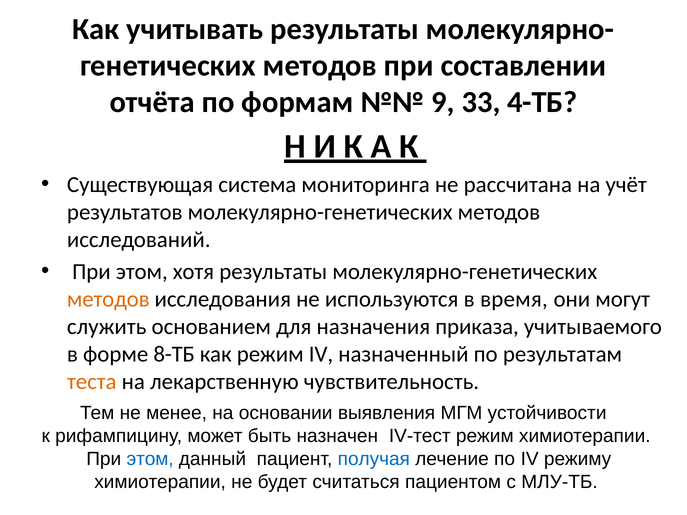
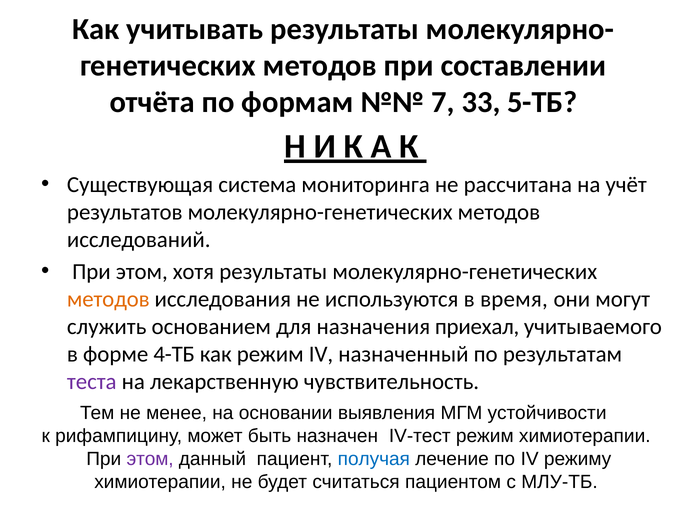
9: 9 -> 7
4-ТБ: 4-ТБ -> 5-ТБ
приказа: приказа -> приехал
8-ТБ: 8-ТБ -> 4-ТБ
теста colour: orange -> purple
этом at (150, 459) colour: blue -> purple
